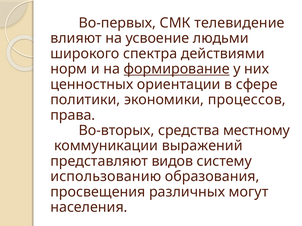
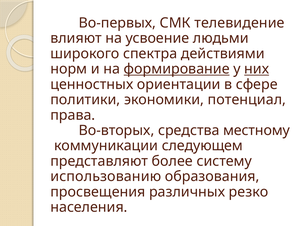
них underline: none -> present
процессов: процессов -> потенциал
выражений: выражений -> следующем
видов: видов -> более
могут: могут -> резко
